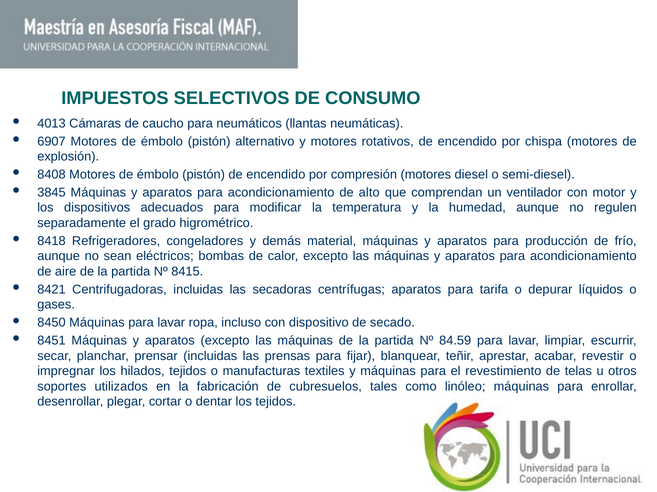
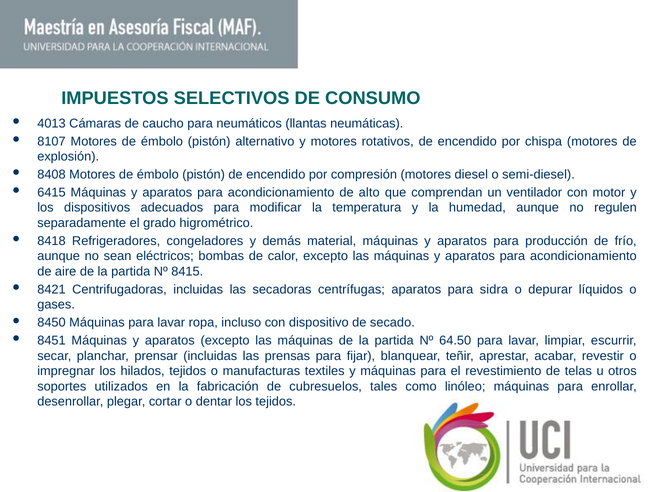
6907: 6907 -> 8107
3845: 3845 -> 6415
tarifa: tarifa -> sidra
84.59: 84.59 -> 64.50
